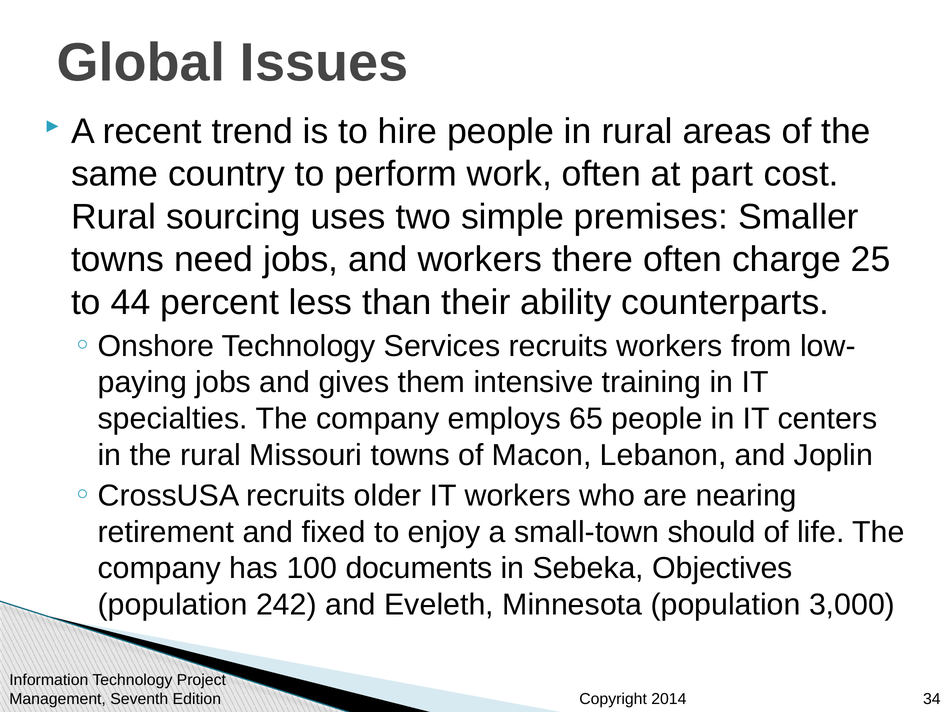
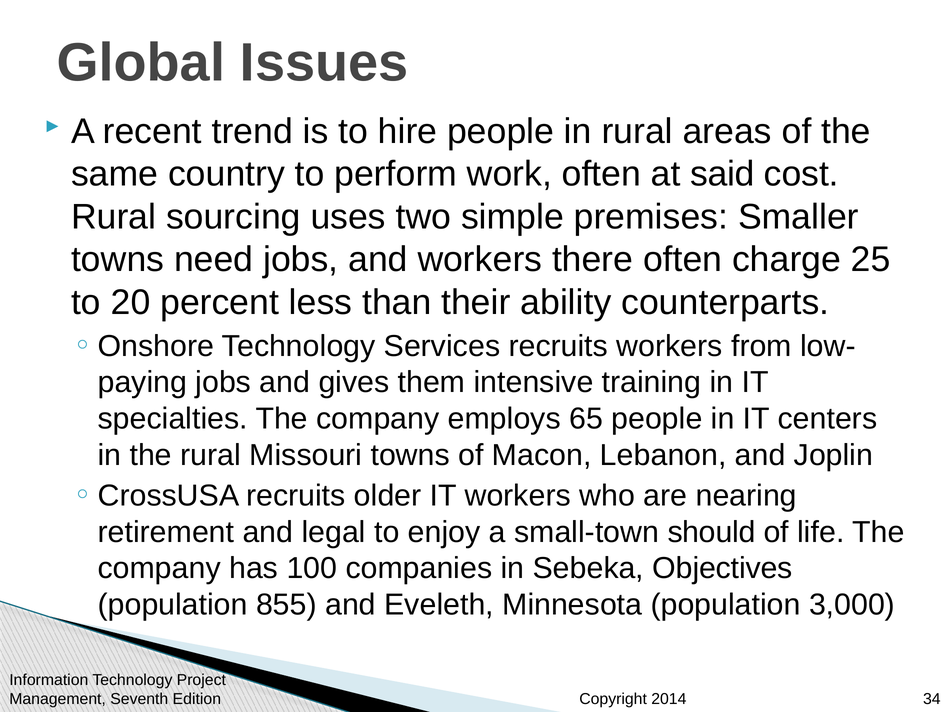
part: part -> said
44: 44 -> 20
fixed: fixed -> legal
documents: documents -> companies
242: 242 -> 855
